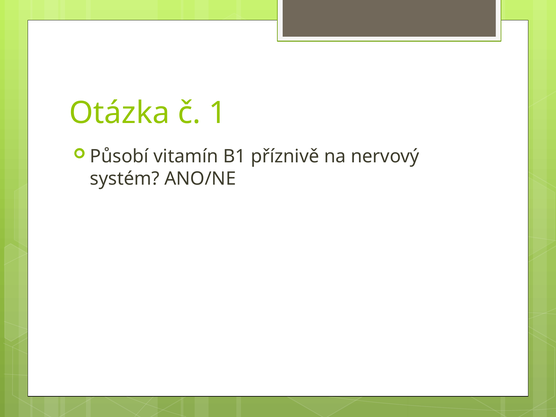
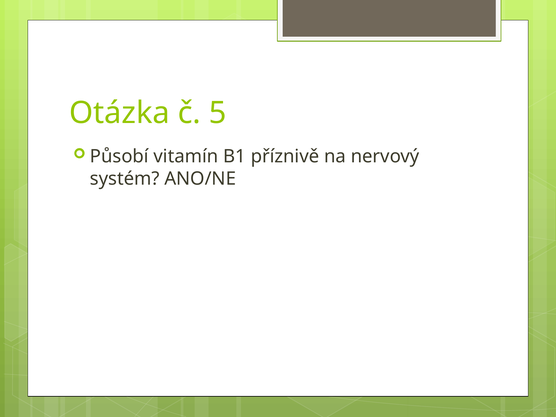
1: 1 -> 5
